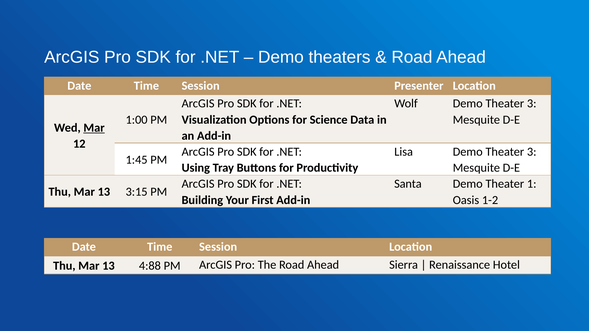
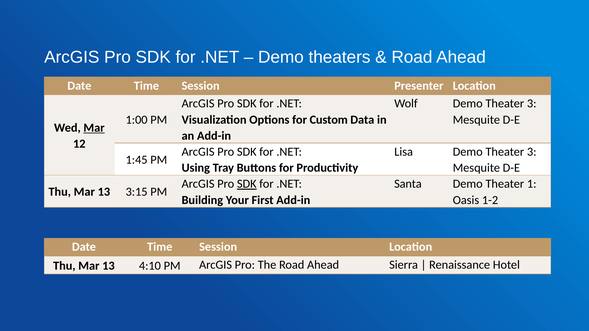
Science: Science -> Custom
SDK at (247, 184) underline: none -> present
4:88: 4:88 -> 4:10
